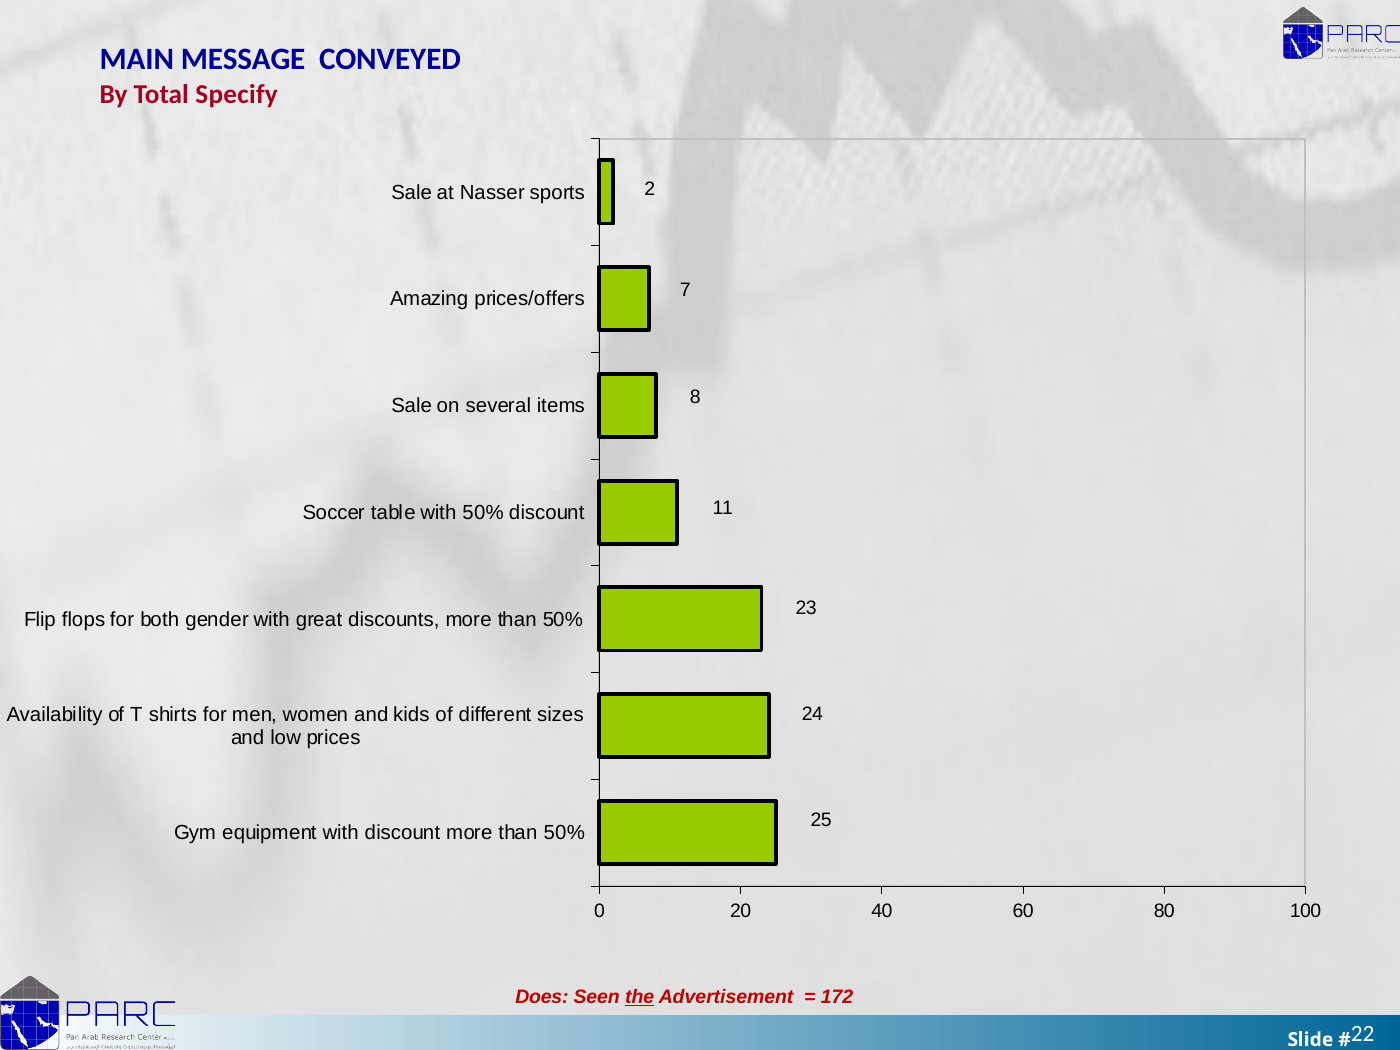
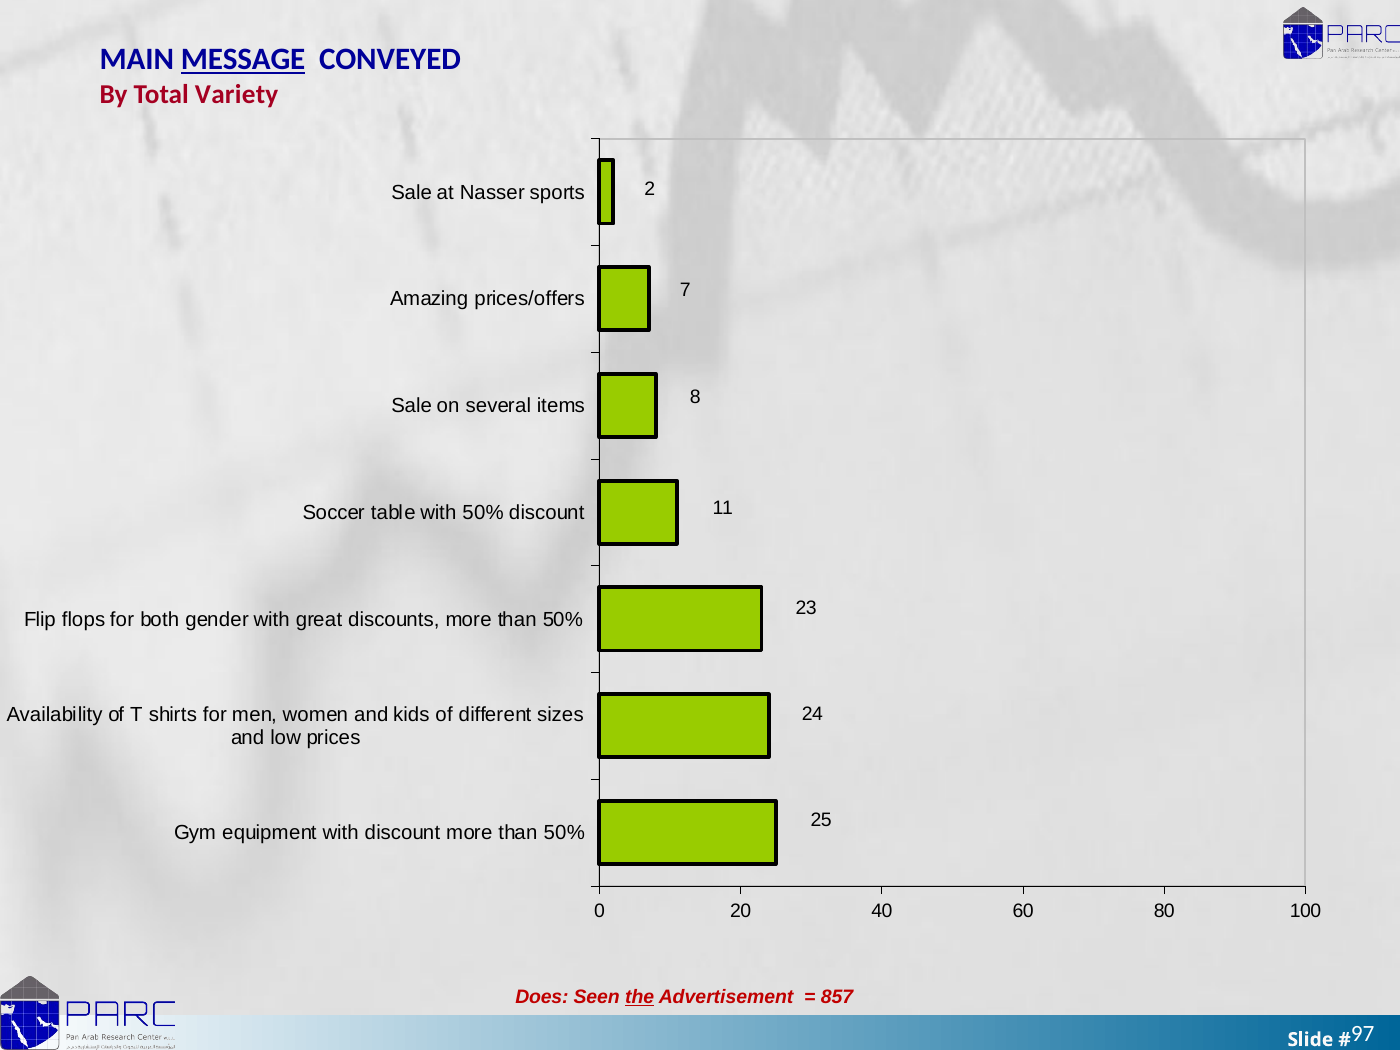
MESSAGE underline: none -> present
Specify: Specify -> Variety
172: 172 -> 857
22: 22 -> 97
